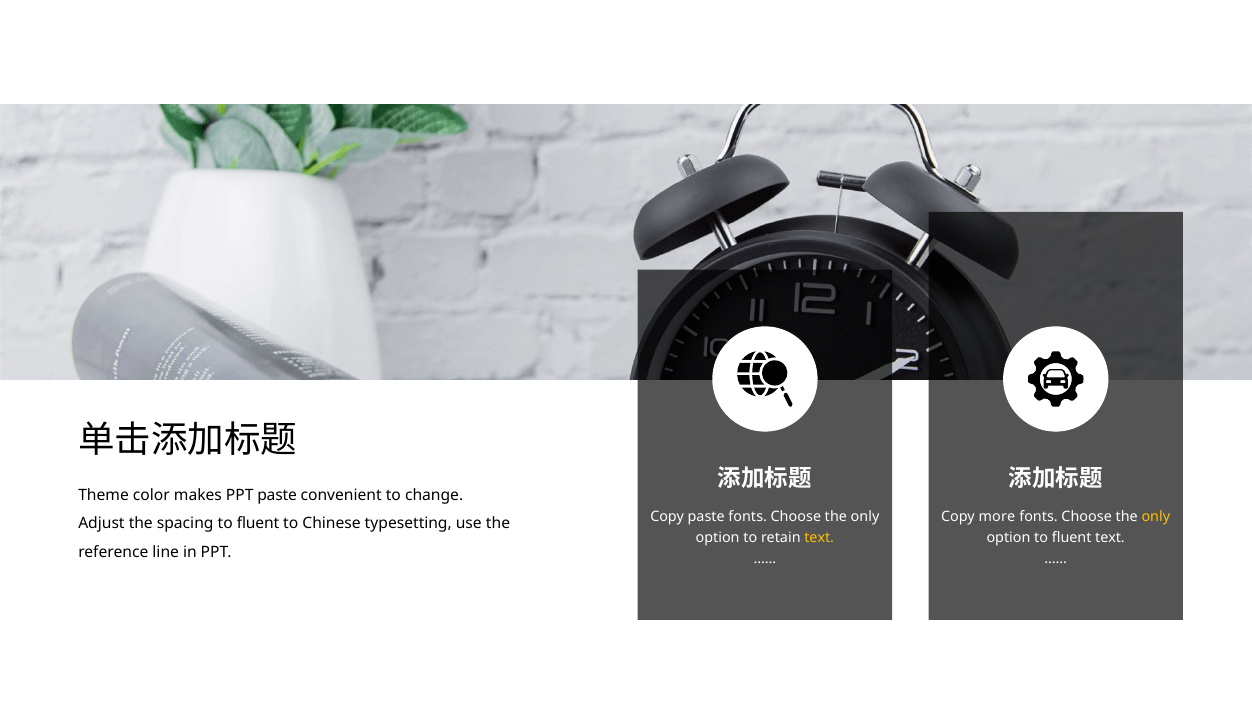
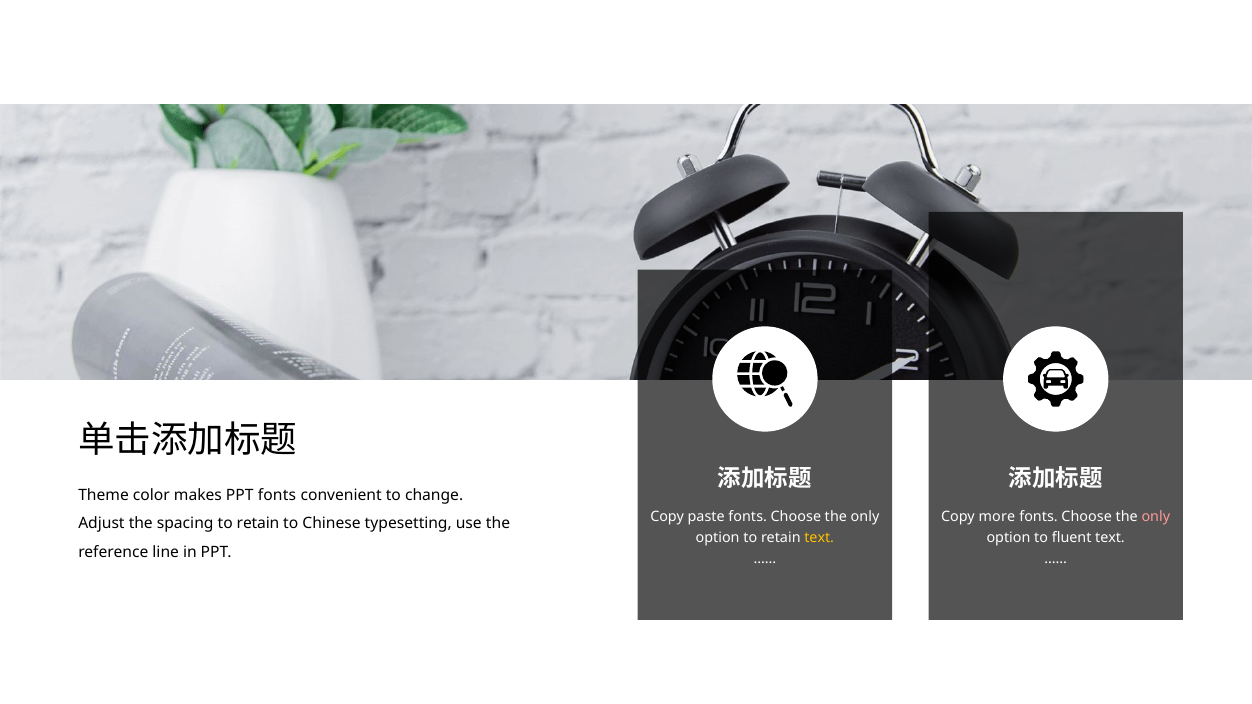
PPT paste: paste -> fonts
only at (1156, 517) colour: yellow -> pink
spacing to fluent: fluent -> retain
